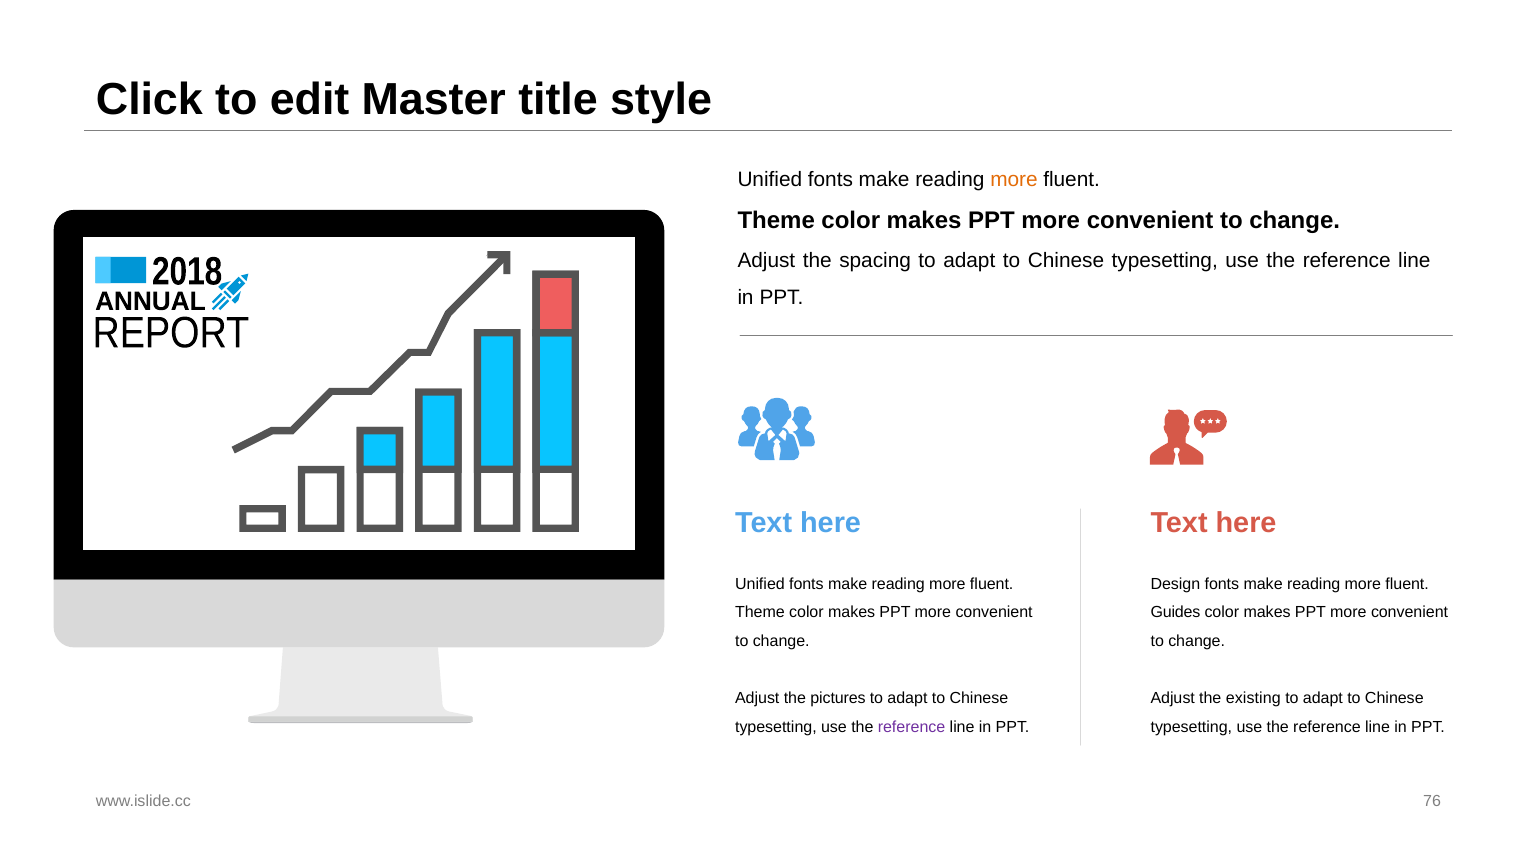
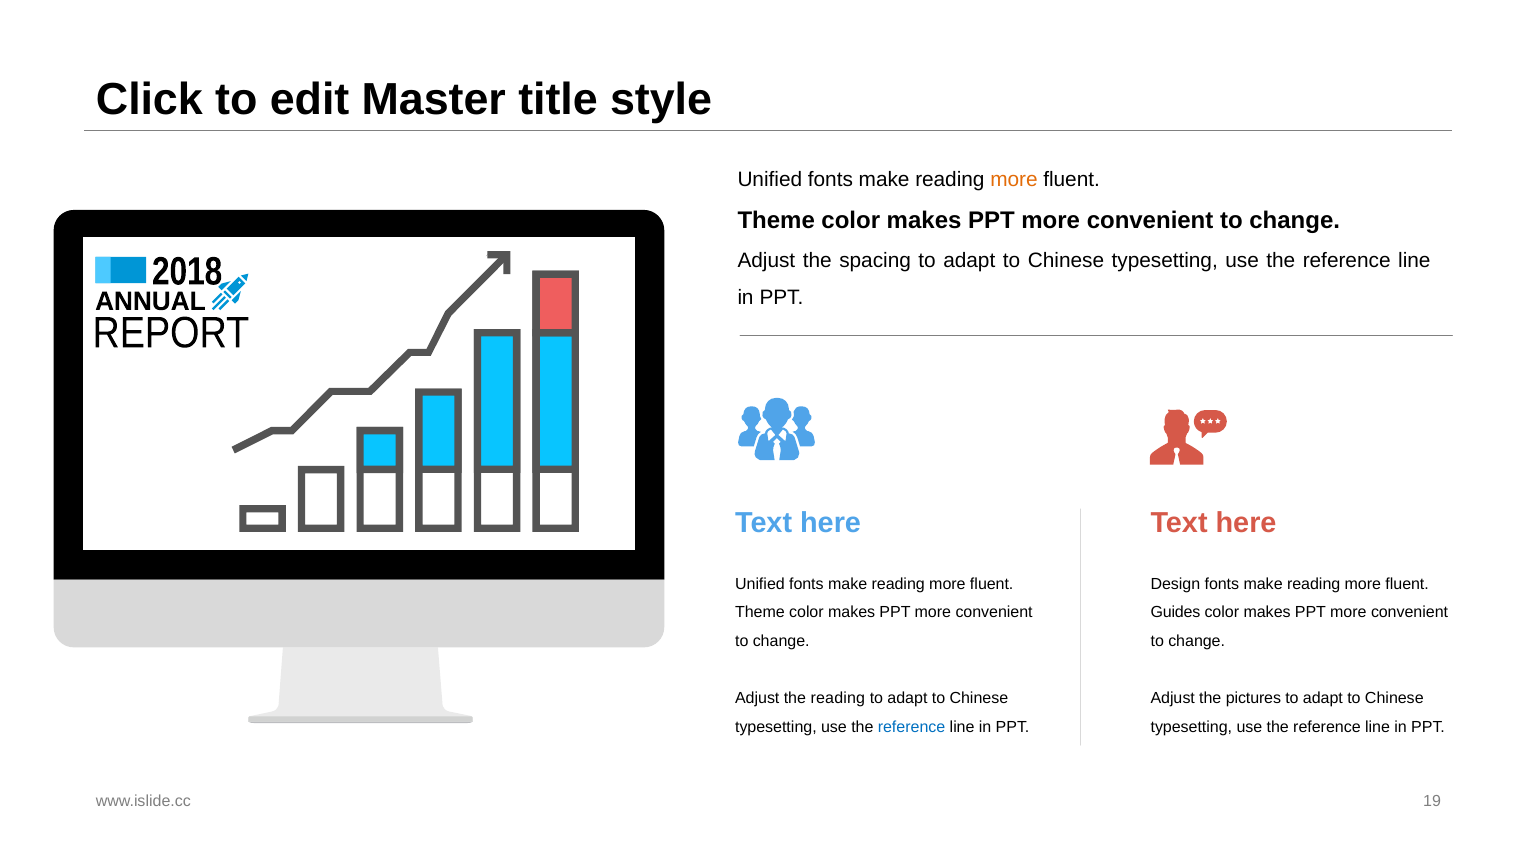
the pictures: pictures -> reading
existing: existing -> pictures
reference at (912, 727) colour: purple -> blue
76: 76 -> 19
